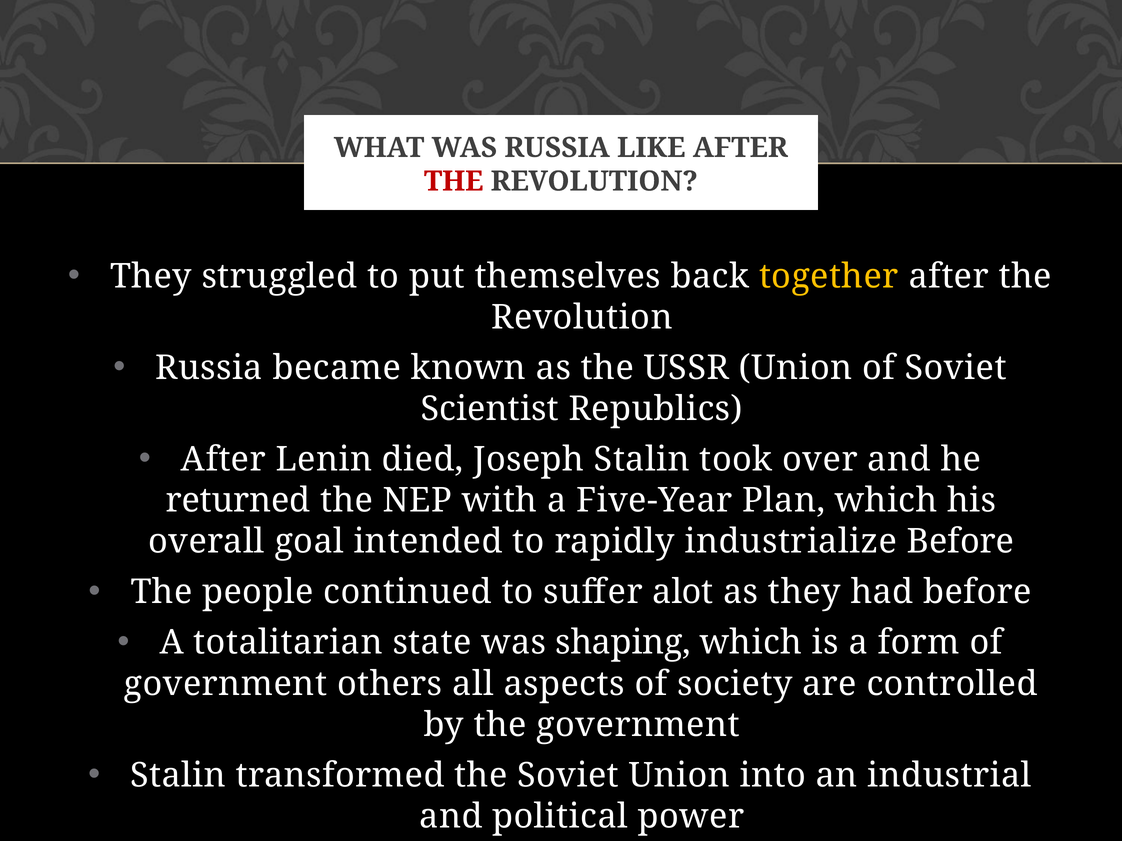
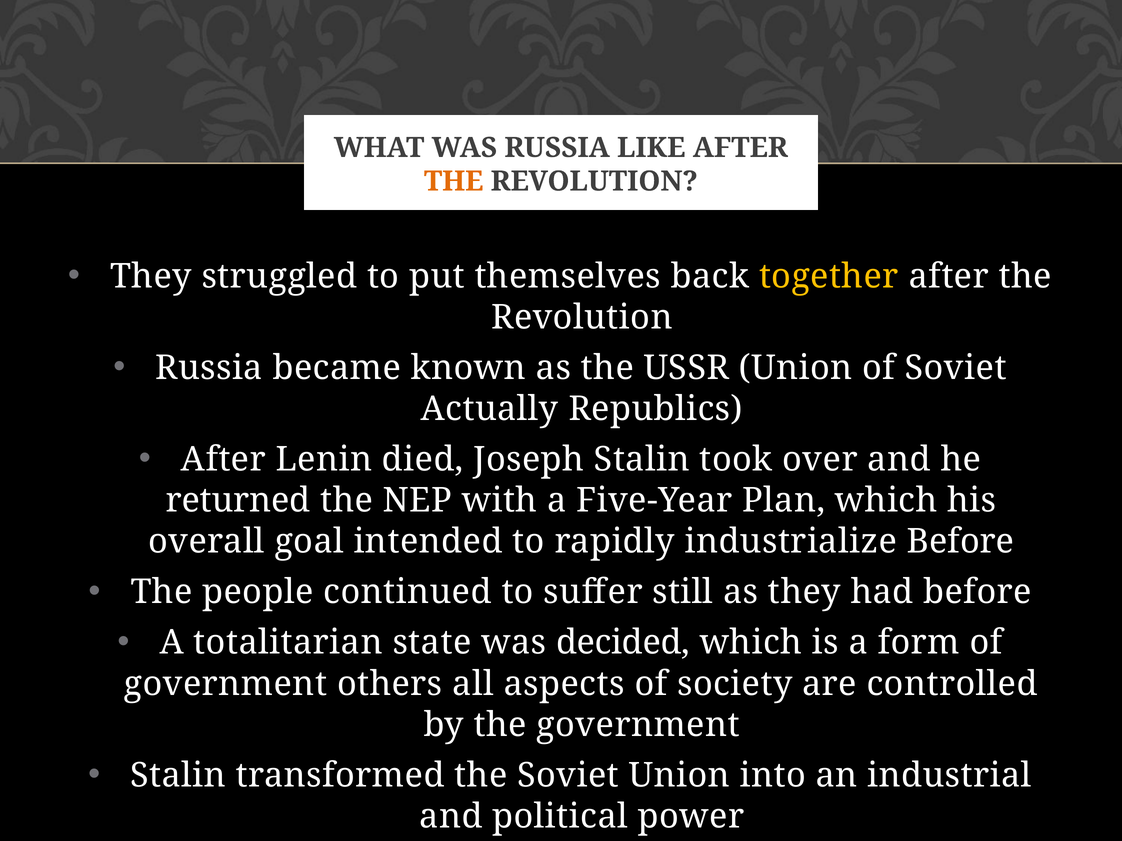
THE at (454, 181) colour: red -> orange
Scientist: Scientist -> Actually
alot: alot -> still
shaping: shaping -> decided
